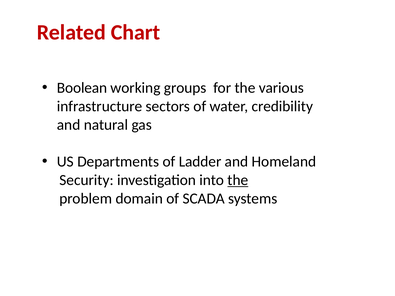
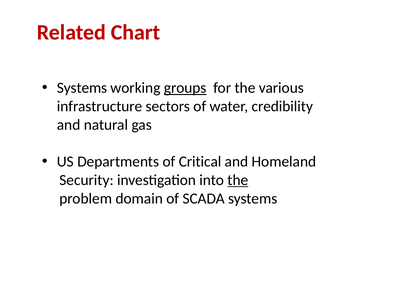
Boolean at (82, 88): Boolean -> Systems
groups underline: none -> present
Ladder: Ladder -> Critical
